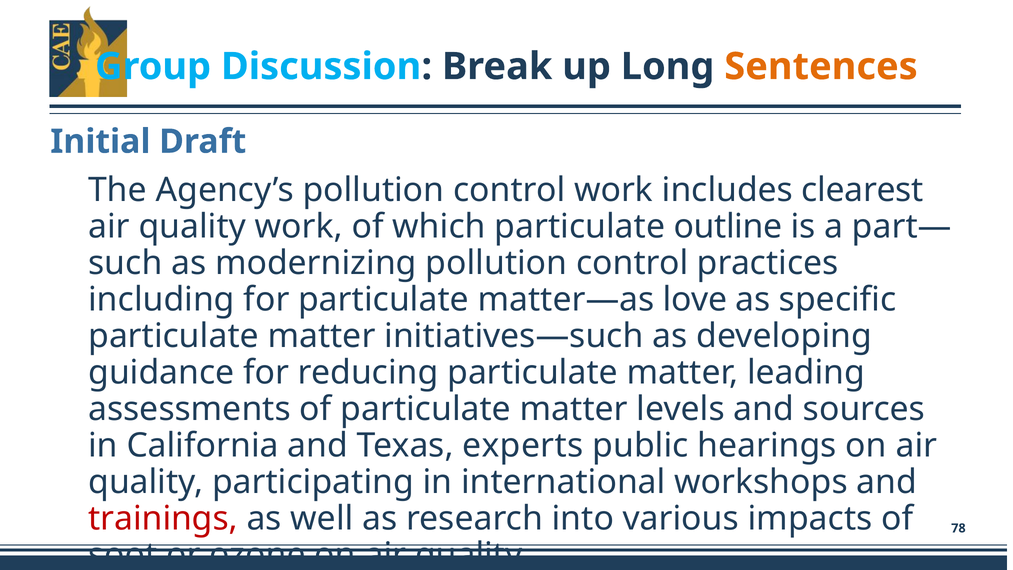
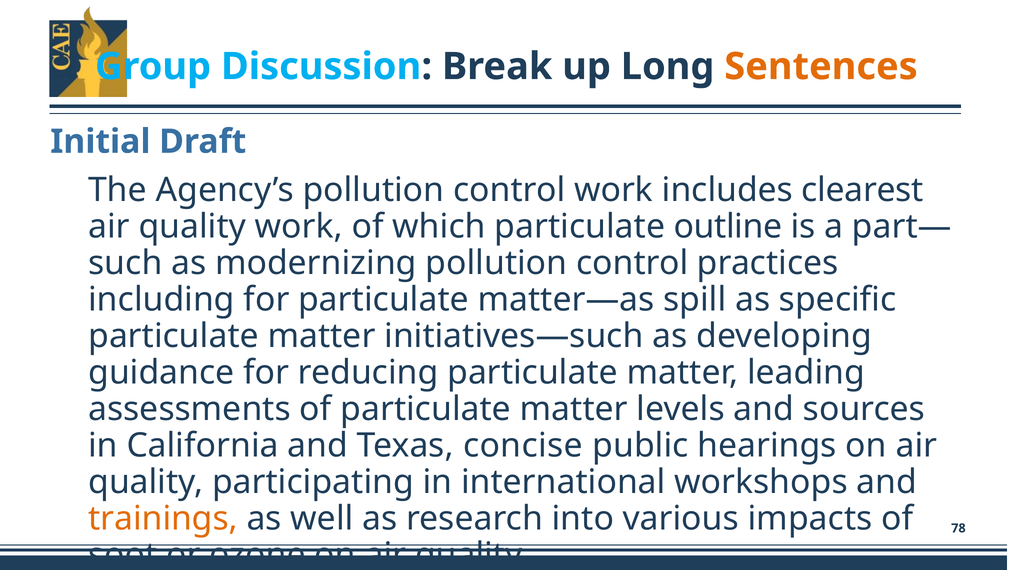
love: love -> spill
experts: experts -> concise
trainings colour: red -> orange
